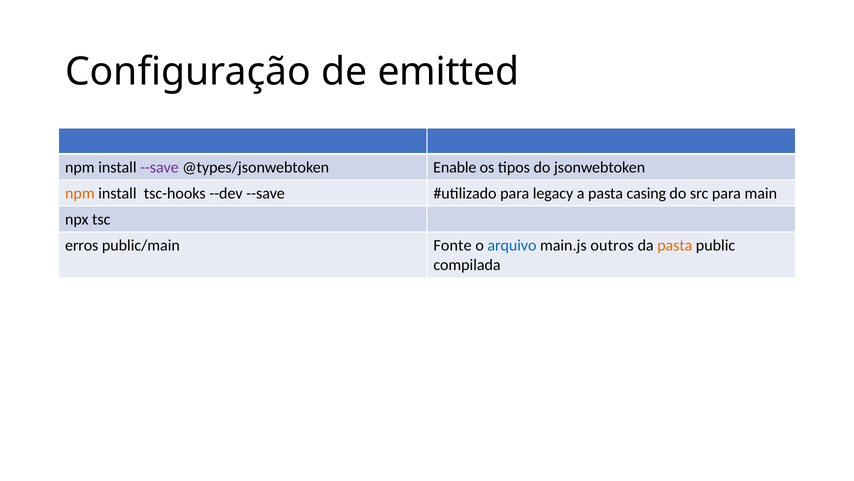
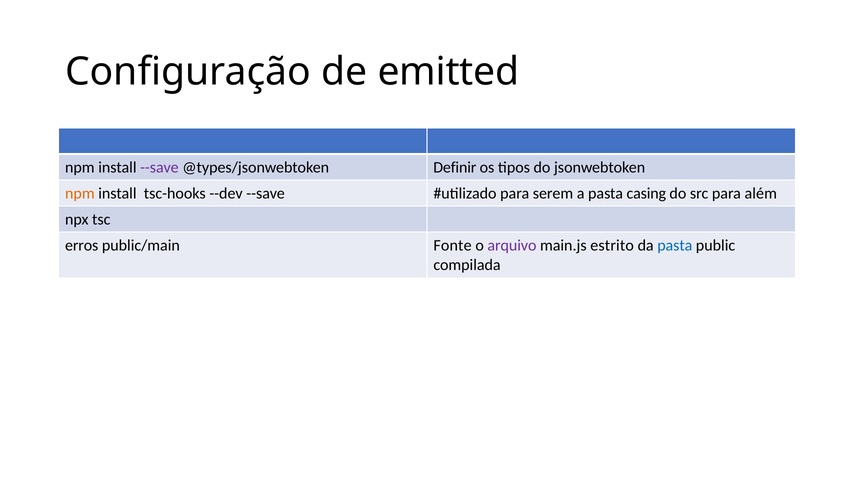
Enable: Enable -> Definir
legacy: legacy -> serem
main: main -> além
arquivo colour: blue -> purple
outros: outros -> estrito
pasta at (675, 245) colour: orange -> blue
